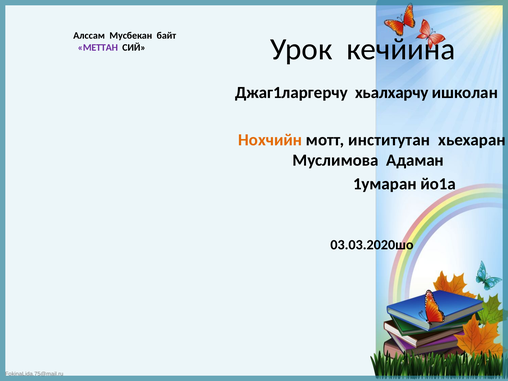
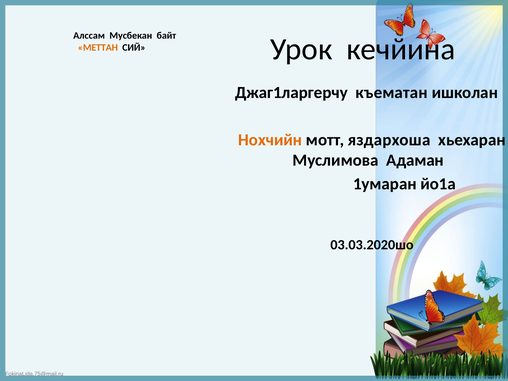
МЕТТАН colour: purple -> orange
хьалхарчу: хьалхарчу -> къематан
институтан: институтан -> яздархоша
